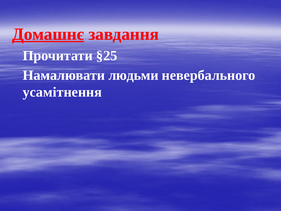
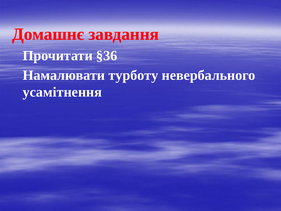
Домашнє underline: present -> none
§25: §25 -> §36
людьми: людьми -> турботу
